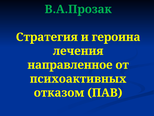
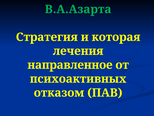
В.А.Прозак: В.А.Прозак -> В.А.Азарта
героина: героина -> которая
